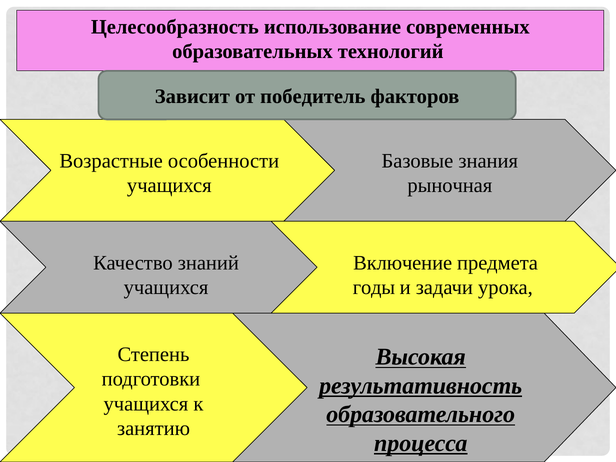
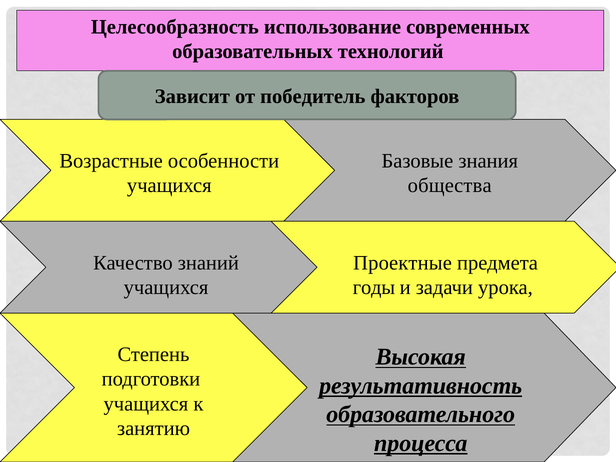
рыночная: рыночная -> общества
Включение: Включение -> Проектные
